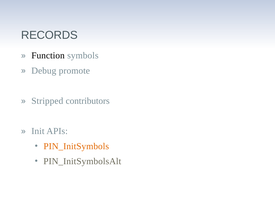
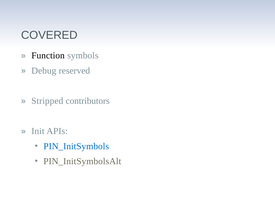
RECORDS: RECORDS -> COVERED
promote: promote -> reserved
PIN_InitSymbols colour: orange -> blue
